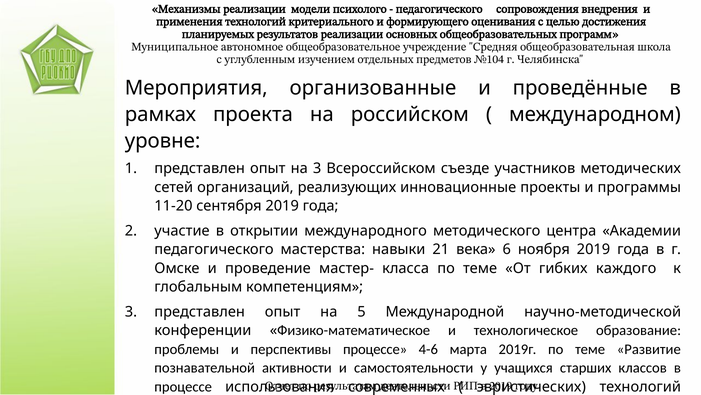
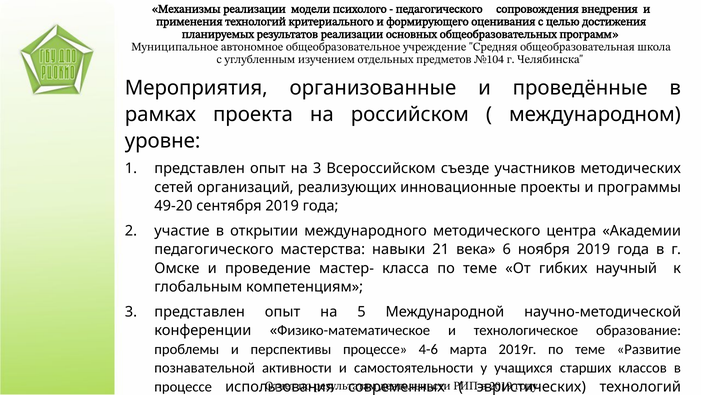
11-20: 11-20 -> 49-20
каждого: каждого -> научный
